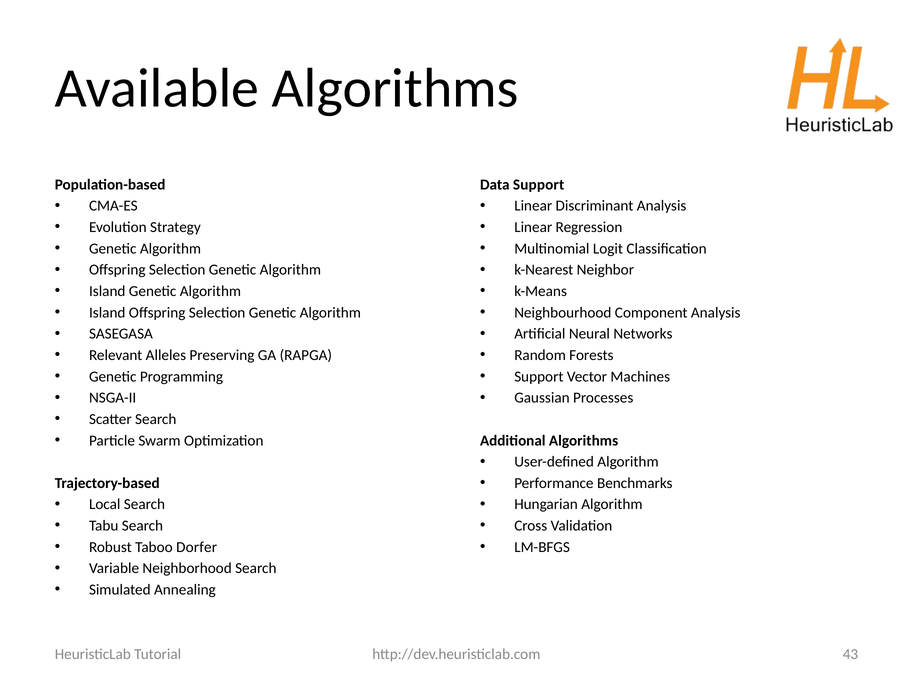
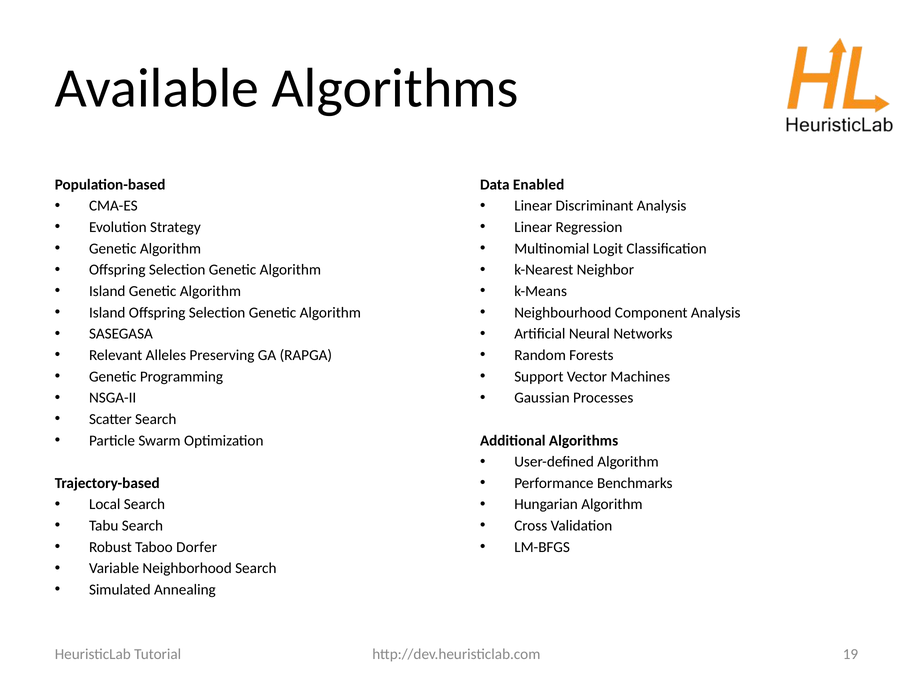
Data Support: Support -> Enabled
43: 43 -> 19
